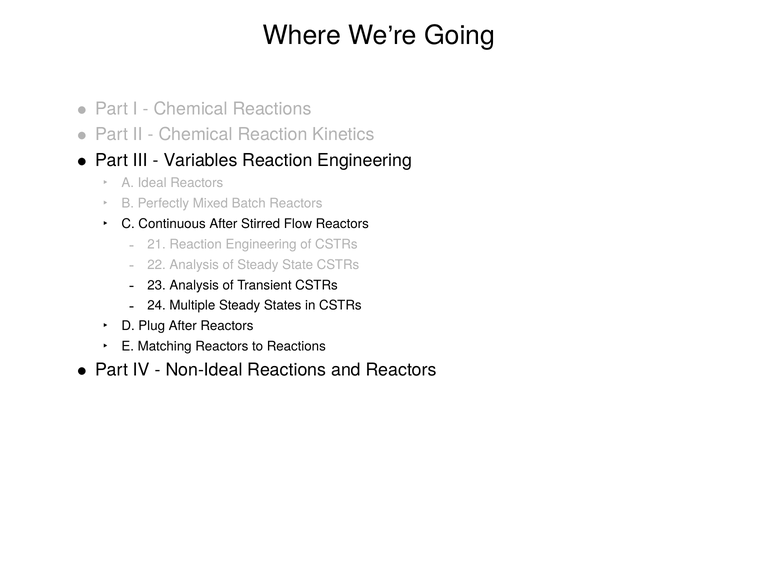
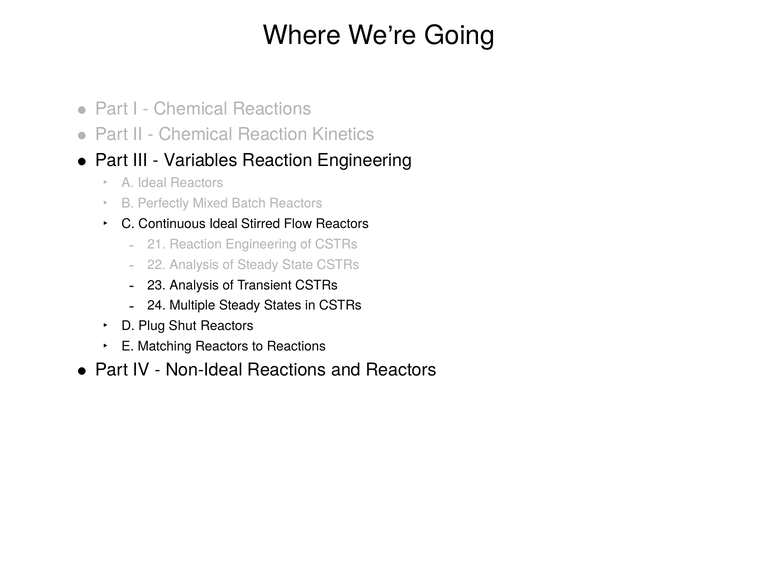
Continuous After: After -> Ideal
Plug After: After -> Shut
